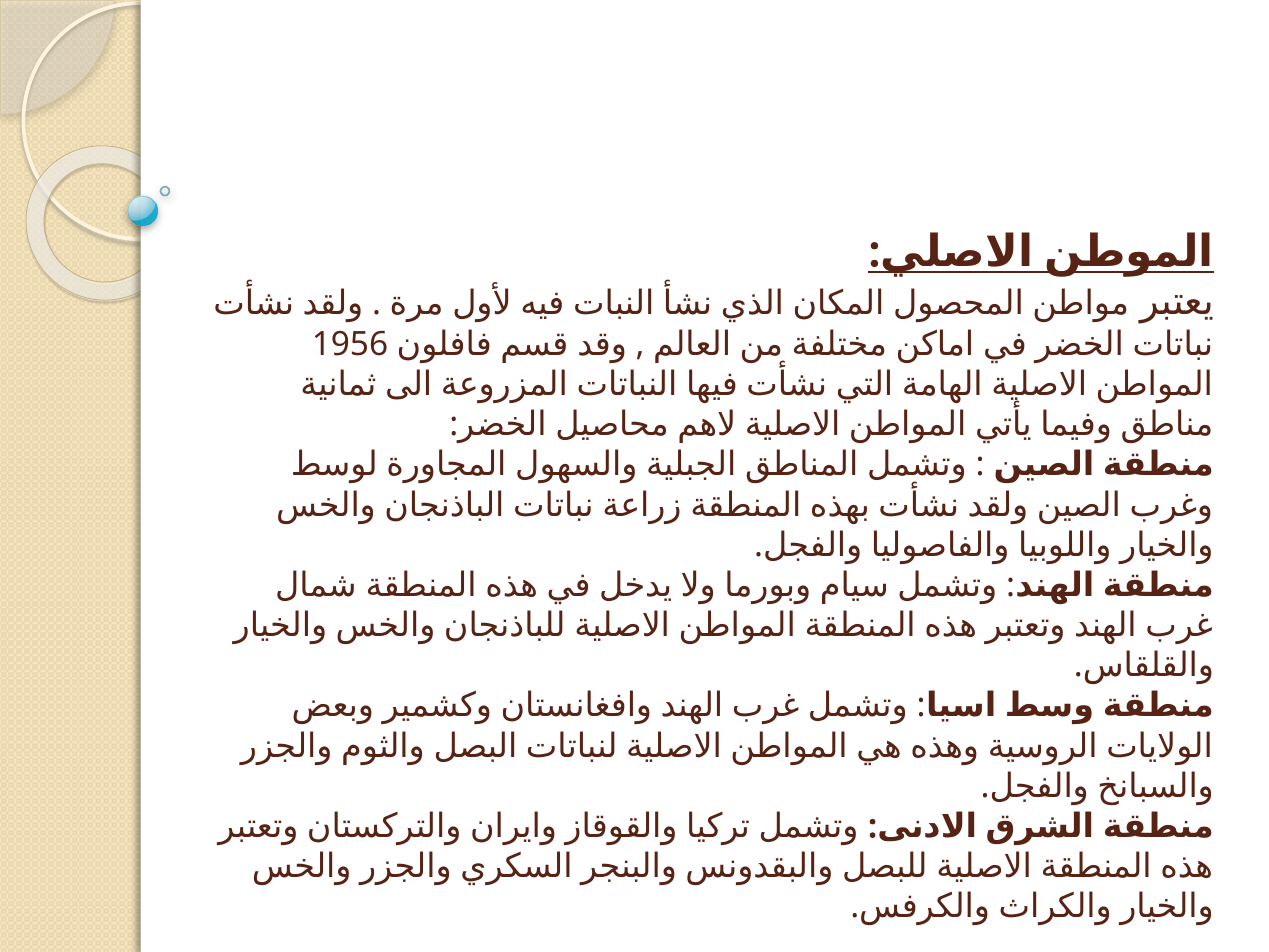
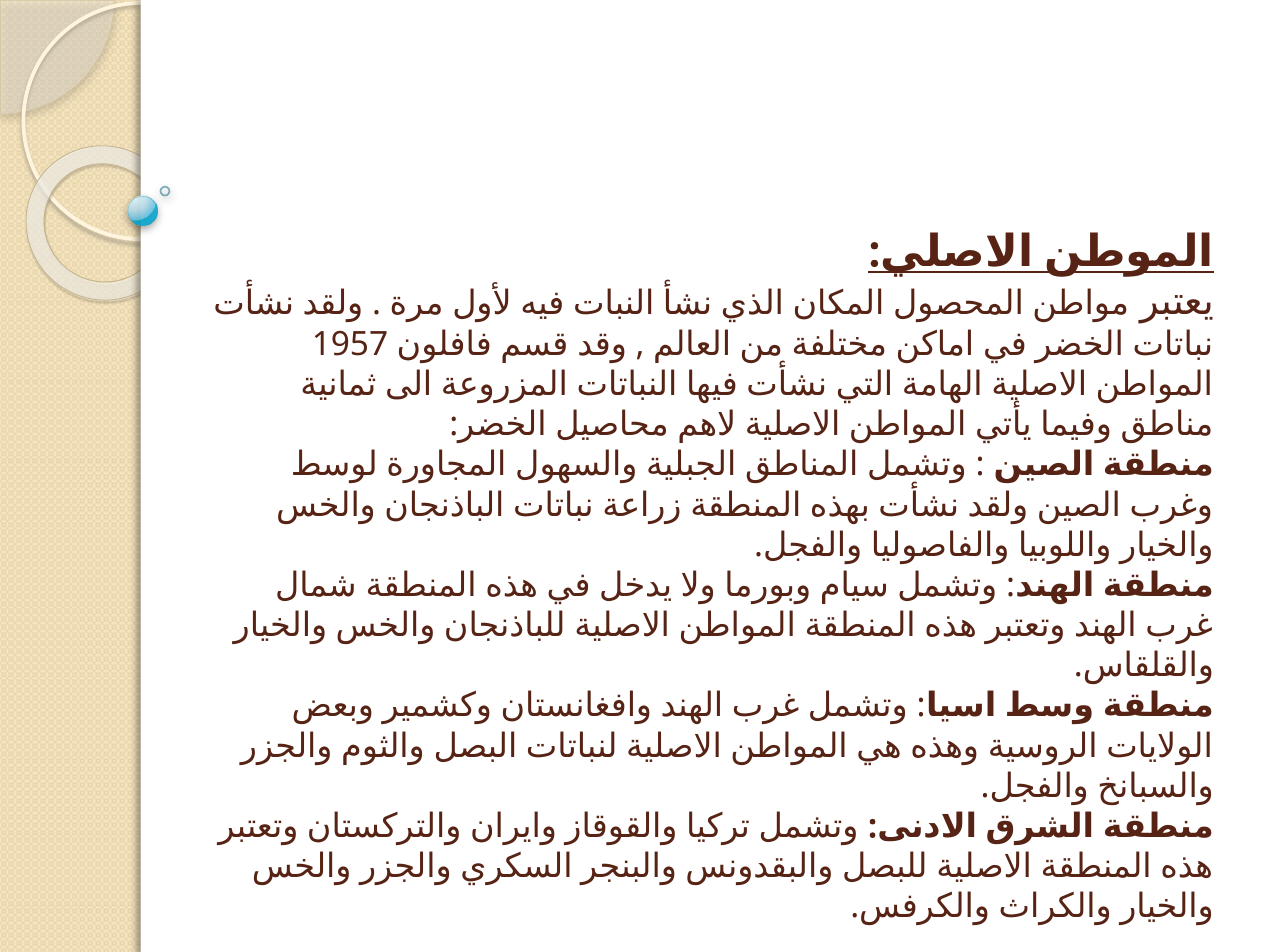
1956: 1956 -> 1957
